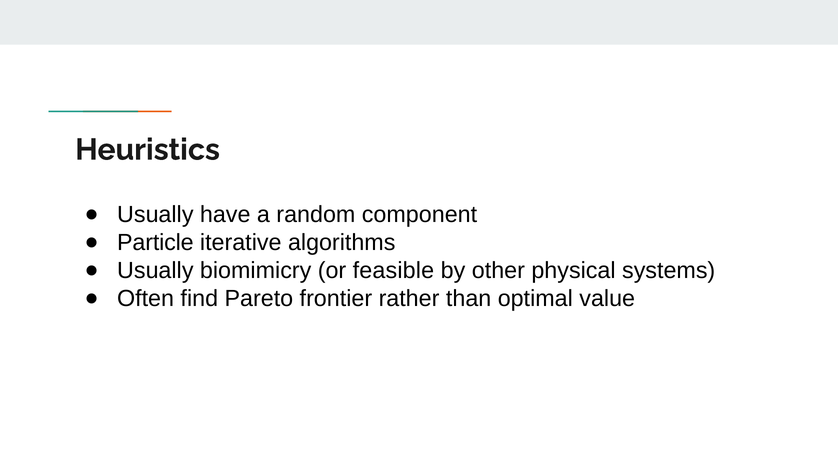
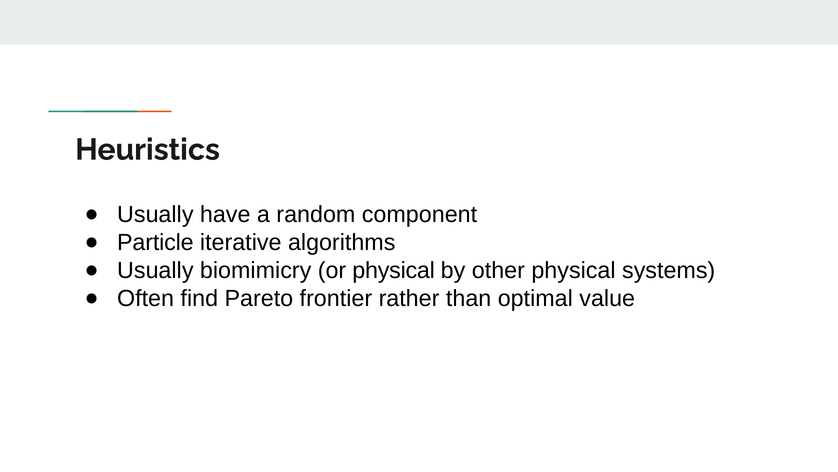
or feasible: feasible -> physical
